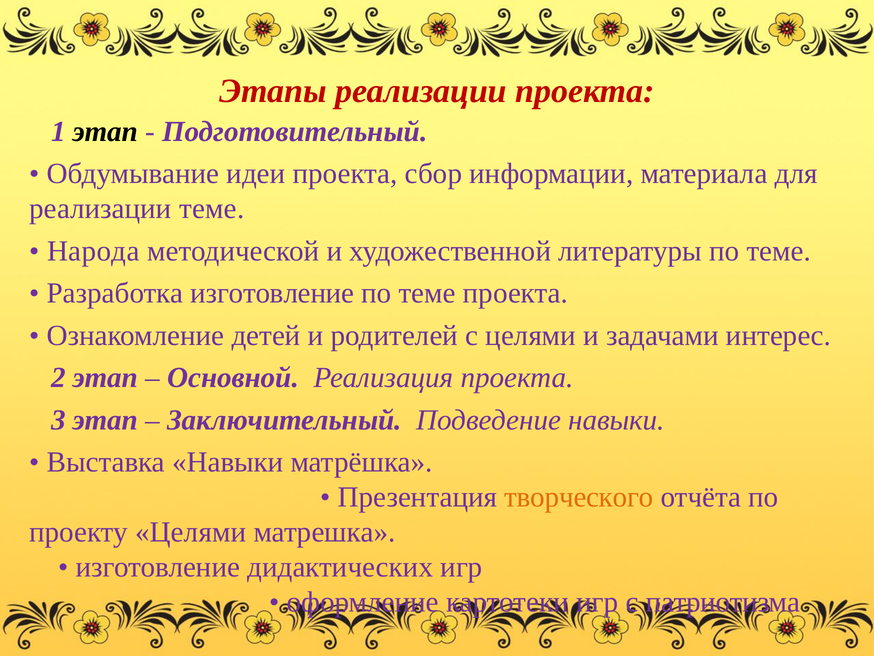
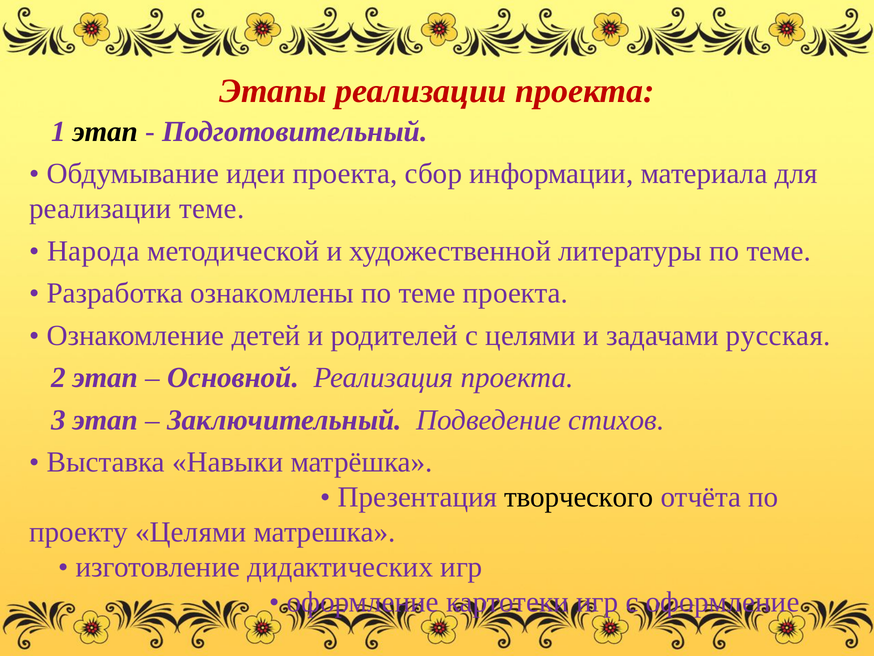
Разработка изготовление: изготовление -> ознакомлены
интерес: интерес -> русская
Подведение навыки: навыки -> стихов
творческого colour: orange -> black
с патриотизма: патриотизма -> оформление
